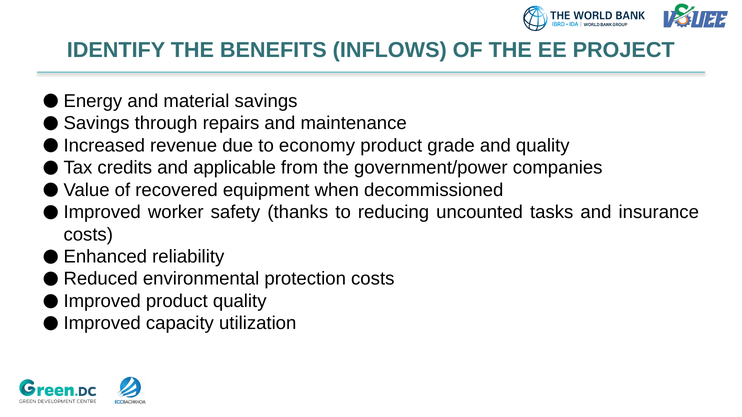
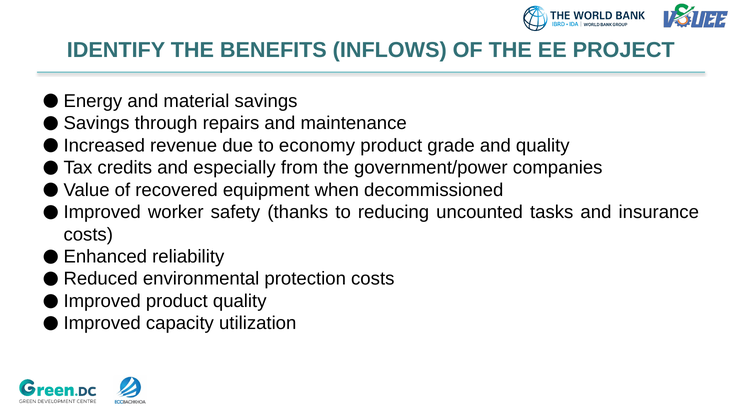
applicable: applicable -> especially
